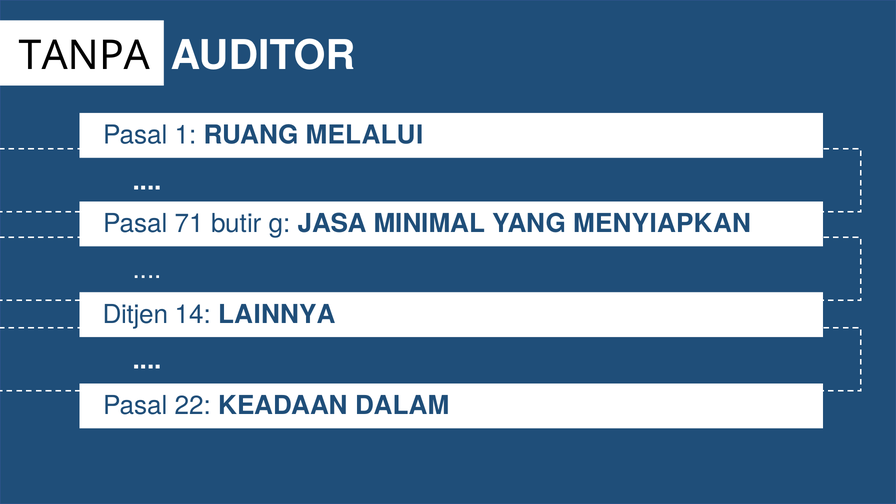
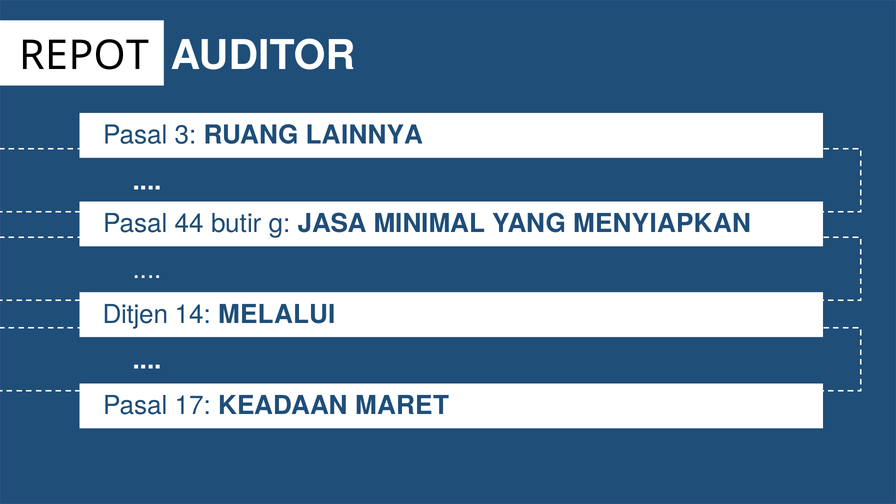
TANPA: TANPA -> REPOT
1: 1 -> 3
MELALUI: MELALUI -> LAINNYA
71: 71 -> 44
LAINNYA: LAINNYA -> MELALUI
22: 22 -> 17
DALAM: DALAM -> MARET
